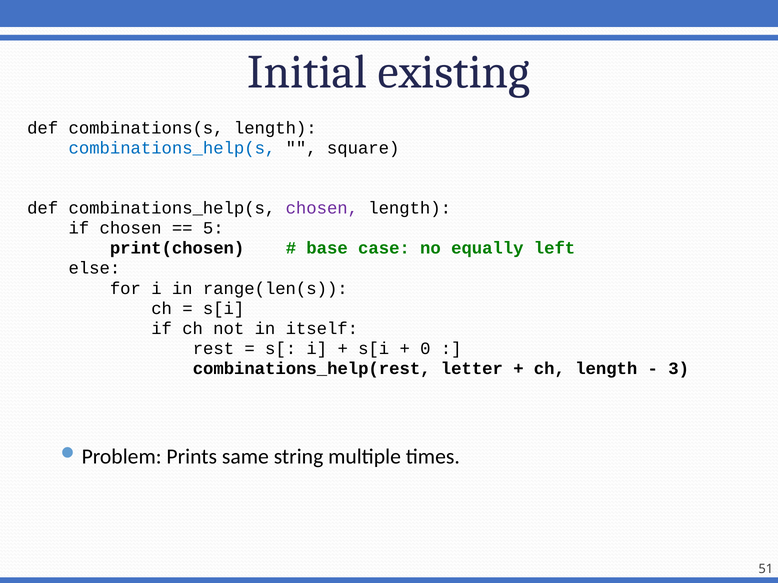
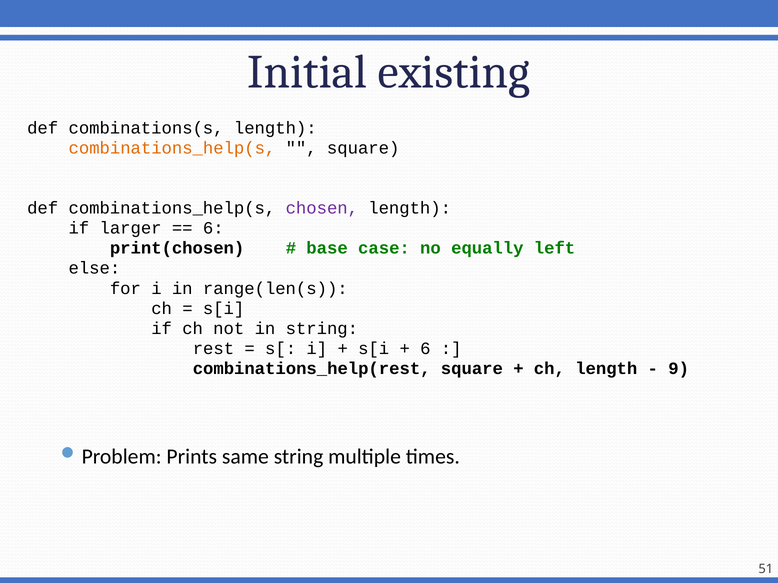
combinations_help(s at (172, 148) colour: blue -> orange
if chosen: chosen -> larger
5 at (213, 228): 5 -> 6
in itself: itself -> string
0 at (425, 349): 0 -> 6
combinations_help(rest letter: letter -> square
3: 3 -> 9
